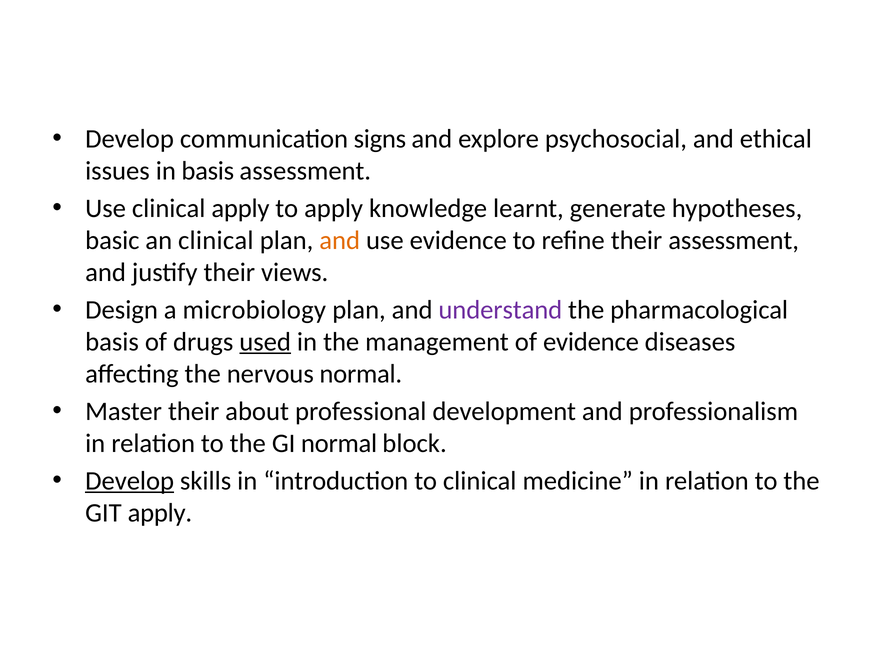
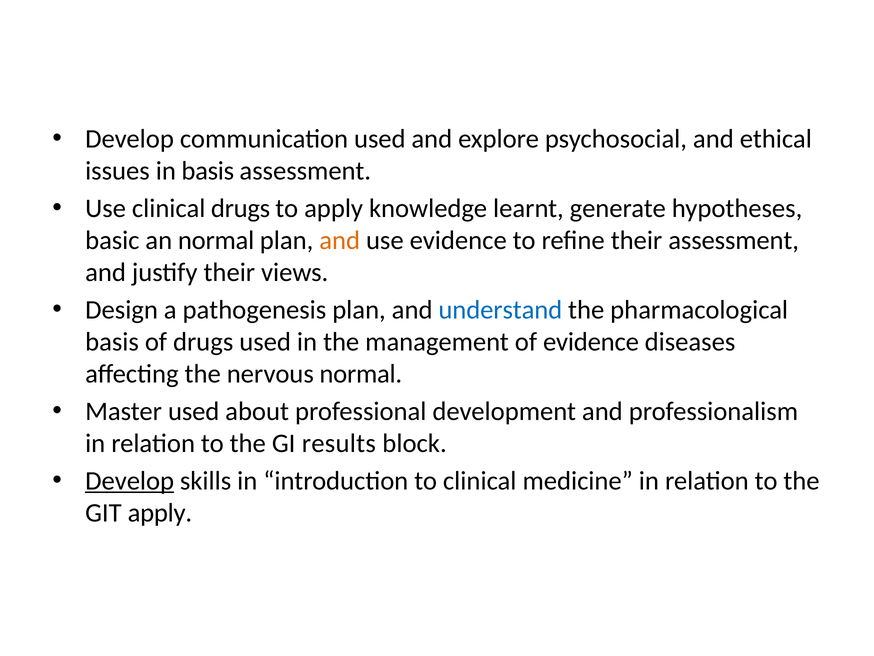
communication signs: signs -> used
clinical apply: apply -> drugs
an clinical: clinical -> normal
microbiology: microbiology -> pathogenesis
understand colour: purple -> blue
used at (265, 342) underline: present -> none
Master their: their -> used
GI normal: normal -> results
